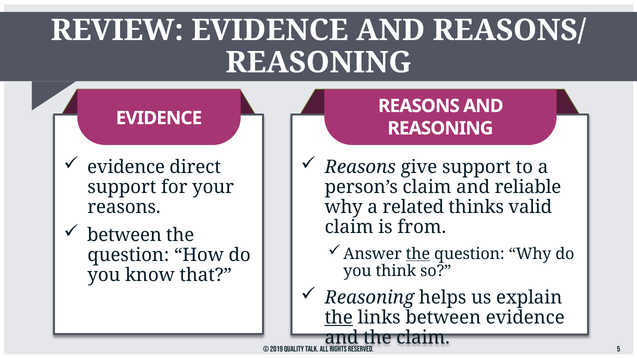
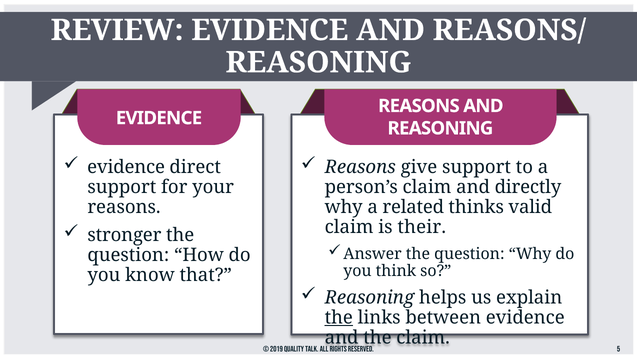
reliable: reliable -> directly
from: from -> their
between at (124, 235): between -> stronger
the at (418, 254) underline: present -> none
